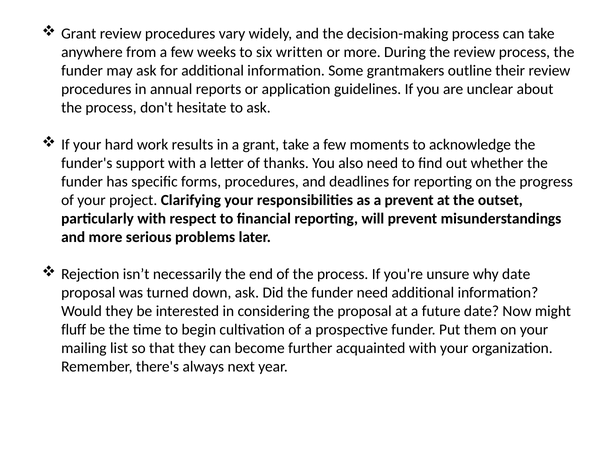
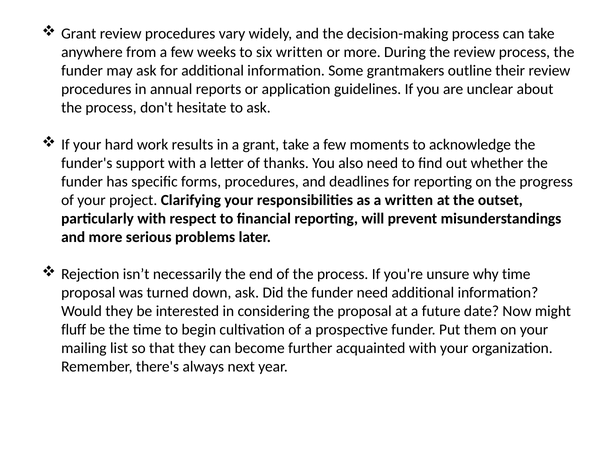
a prevent: prevent -> written
why date: date -> time
